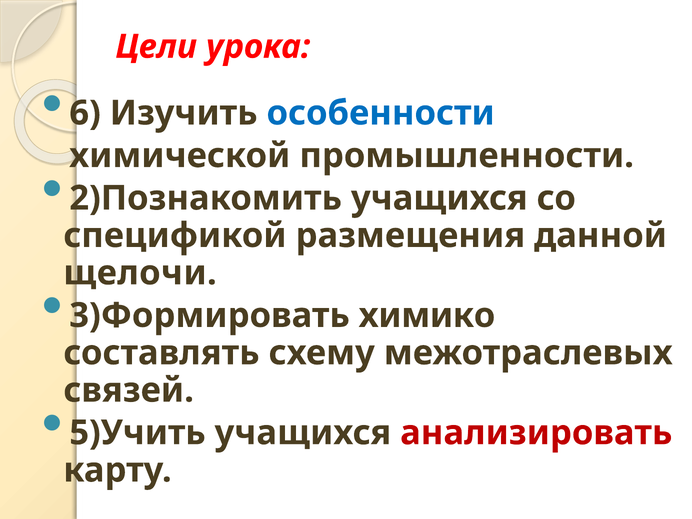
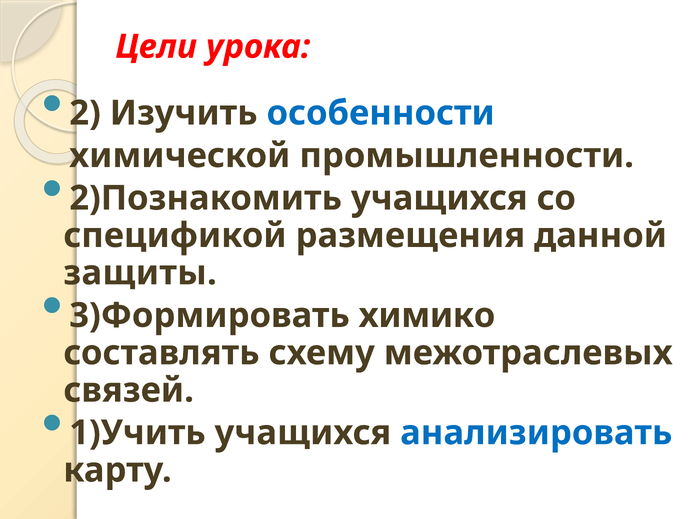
6: 6 -> 2
щелочи: щелочи -> защиты
5)Учить: 5)Учить -> 1)Учить
анализировать colour: red -> blue
